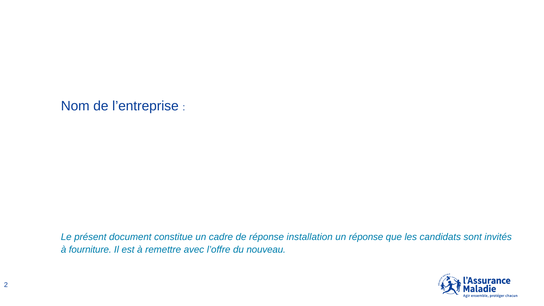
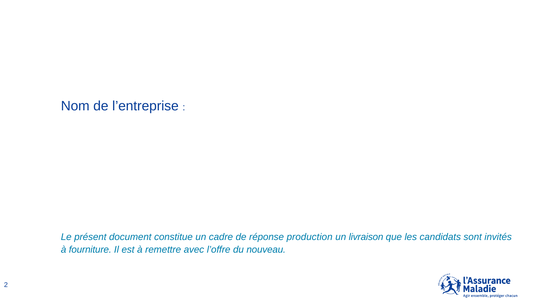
installation: installation -> production
un réponse: réponse -> livraison
